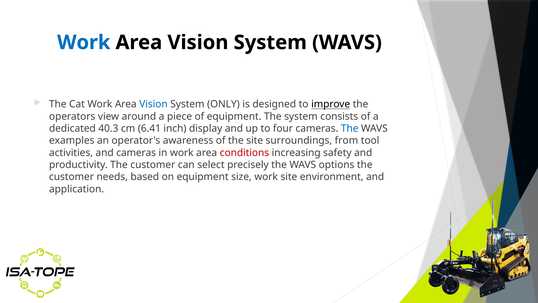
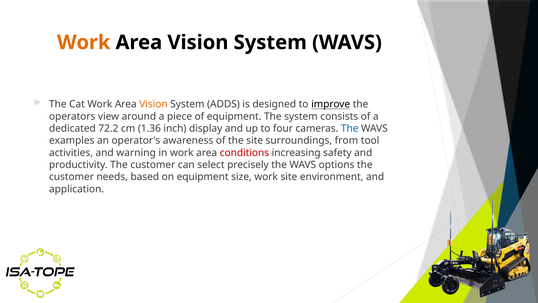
Work at (84, 42) colour: blue -> orange
Vision at (153, 104) colour: blue -> orange
ONLY: ONLY -> ADDS
40.3: 40.3 -> 72.2
6.41: 6.41 -> 1.36
and cameras: cameras -> warning
